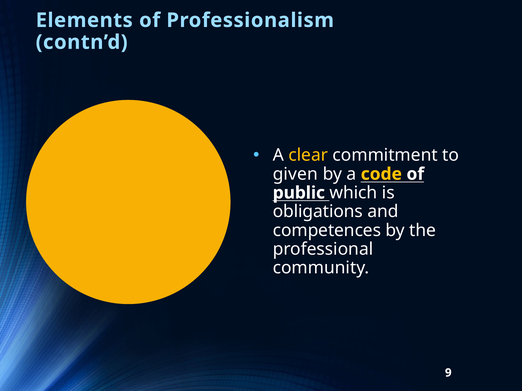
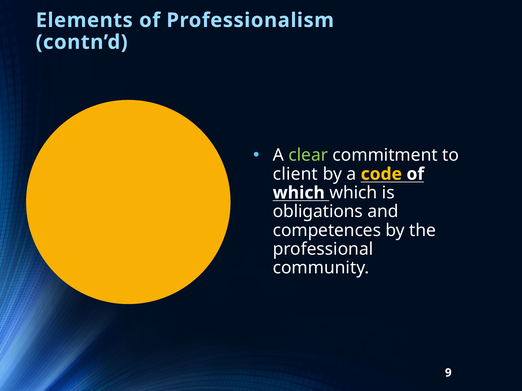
clear colour: yellow -> light green
given: given -> client
public at (299, 193): public -> which
